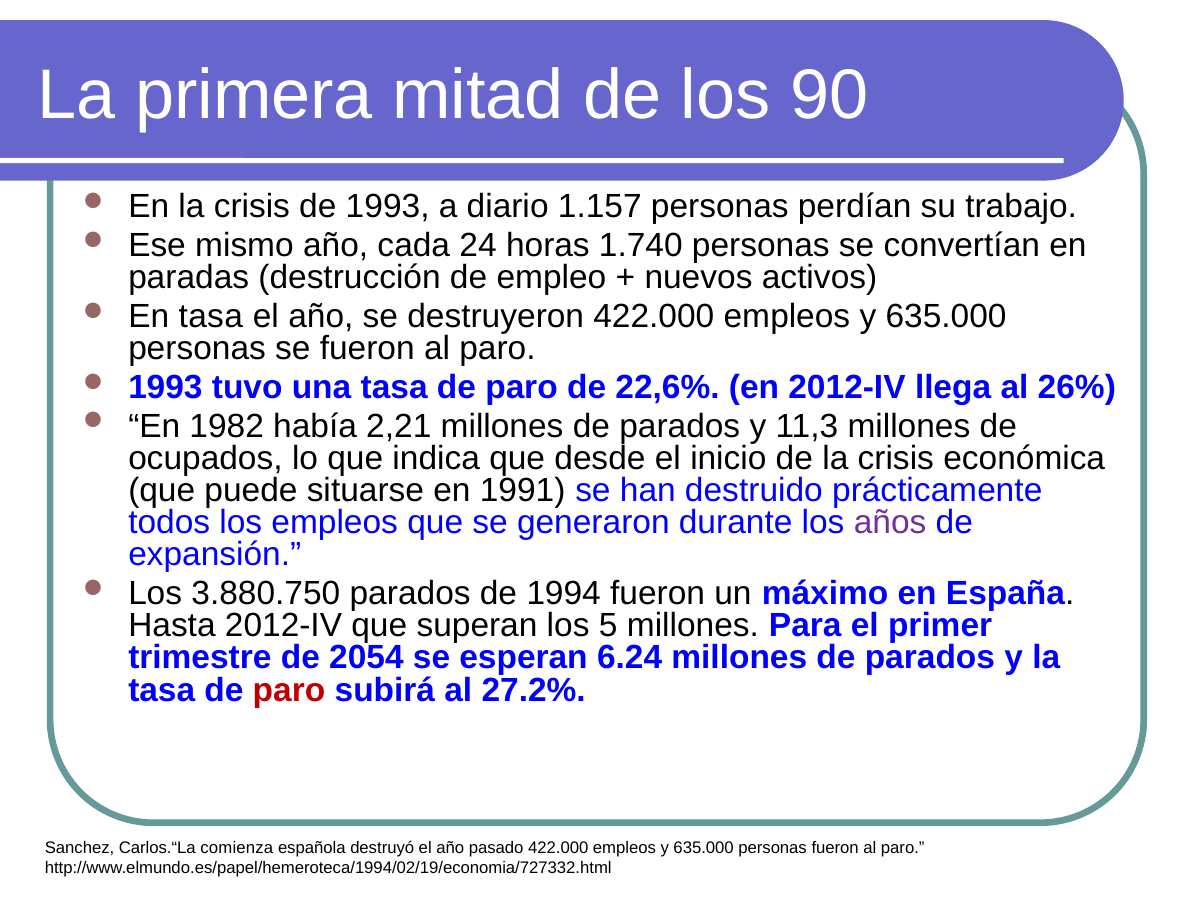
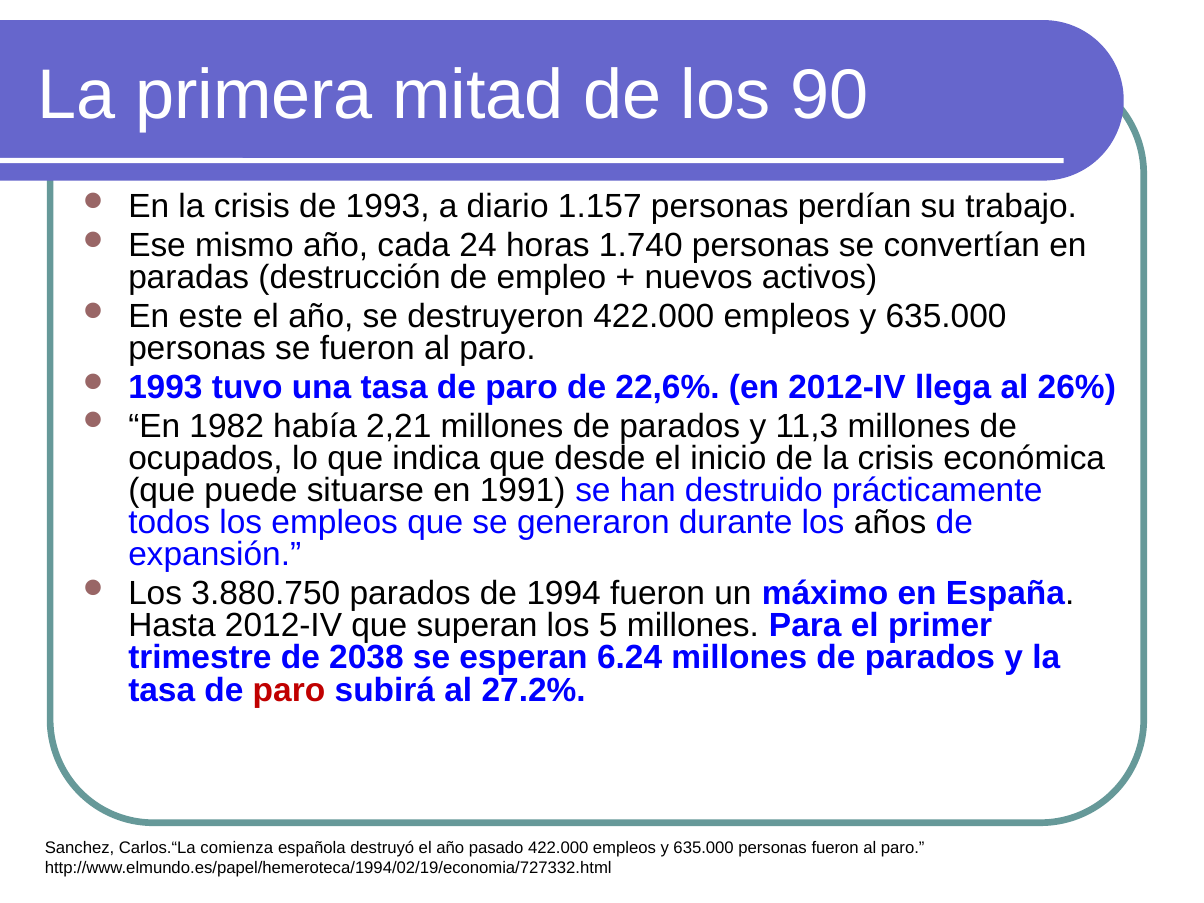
En tasa: tasa -> este
años colour: purple -> black
2054: 2054 -> 2038
